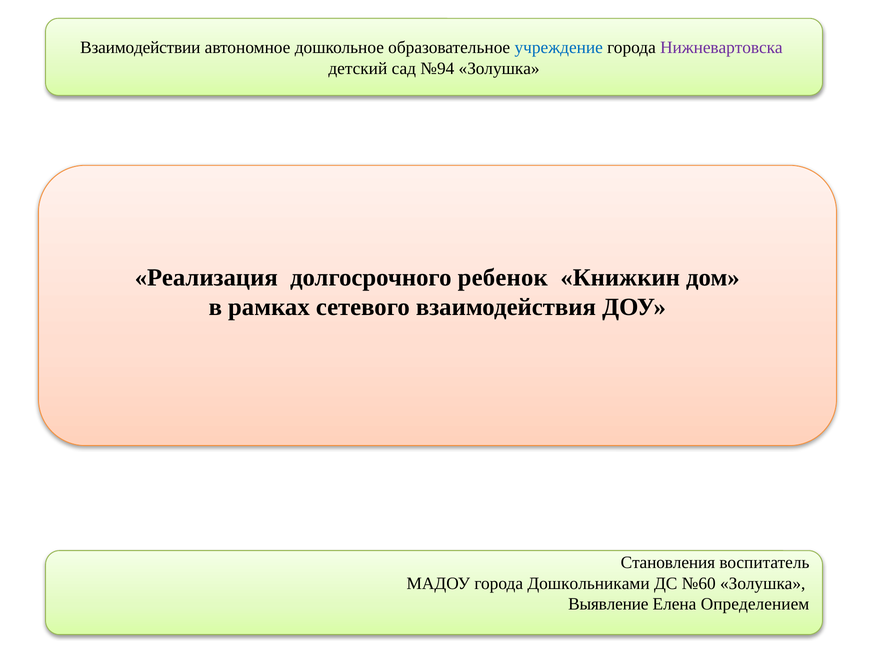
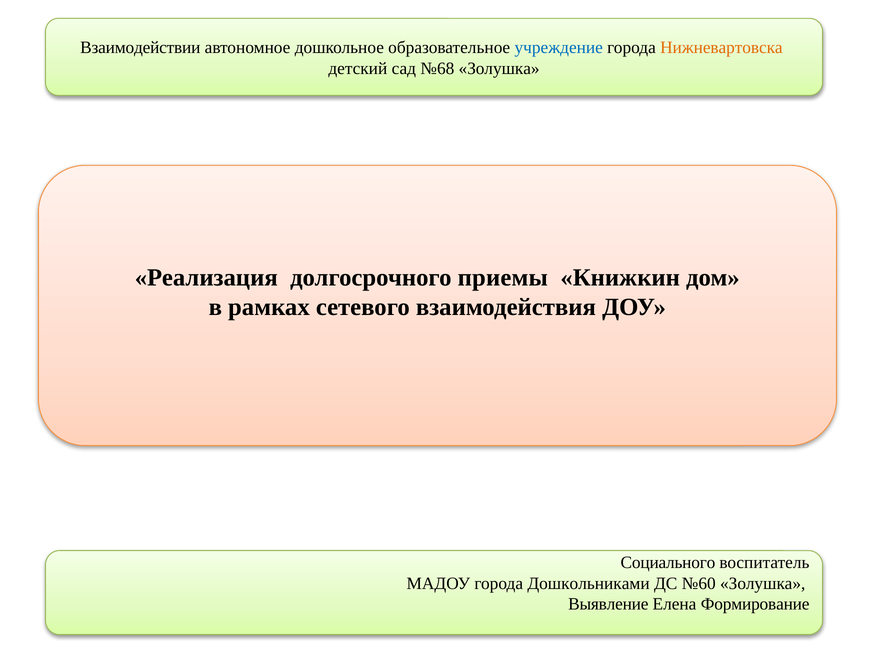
Нижневартовска colour: purple -> orange
№94: №94 -> №68
ребенок: ребенок -> приемы
Становления: Становления -> Социального
Определением: Определением -> Формирование
